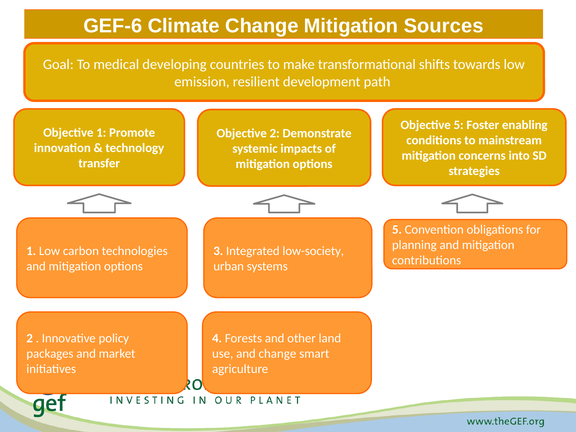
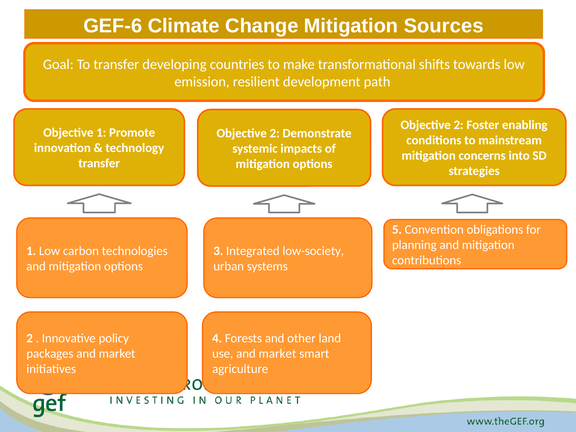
To medical: medical -> transfer
5 at (459, 125): 5 -> 2
use and change: change -> market
